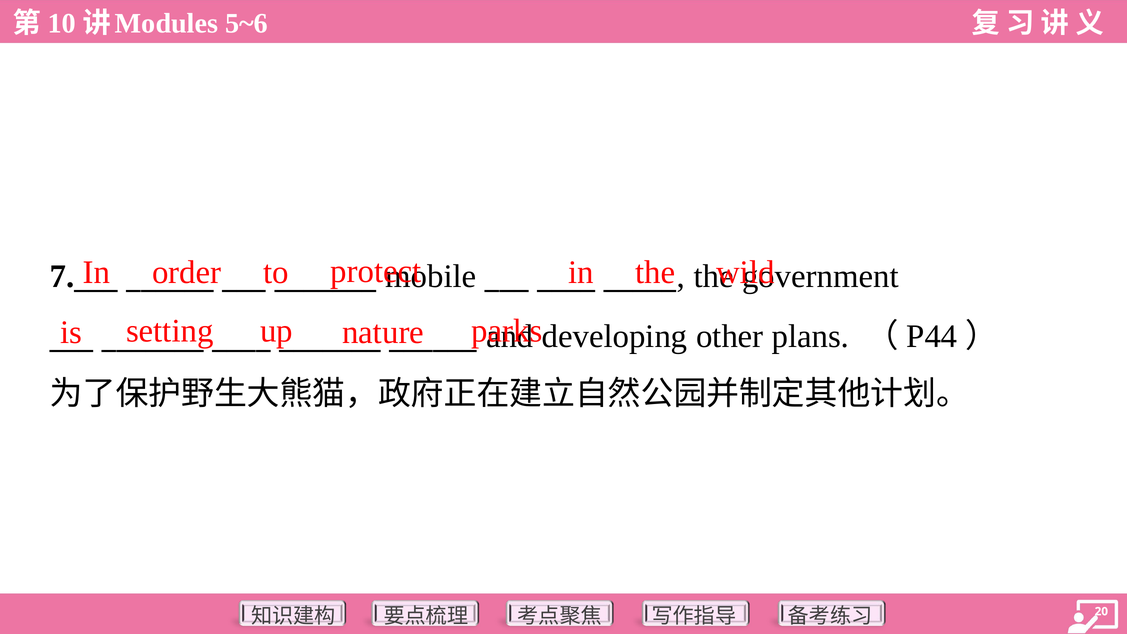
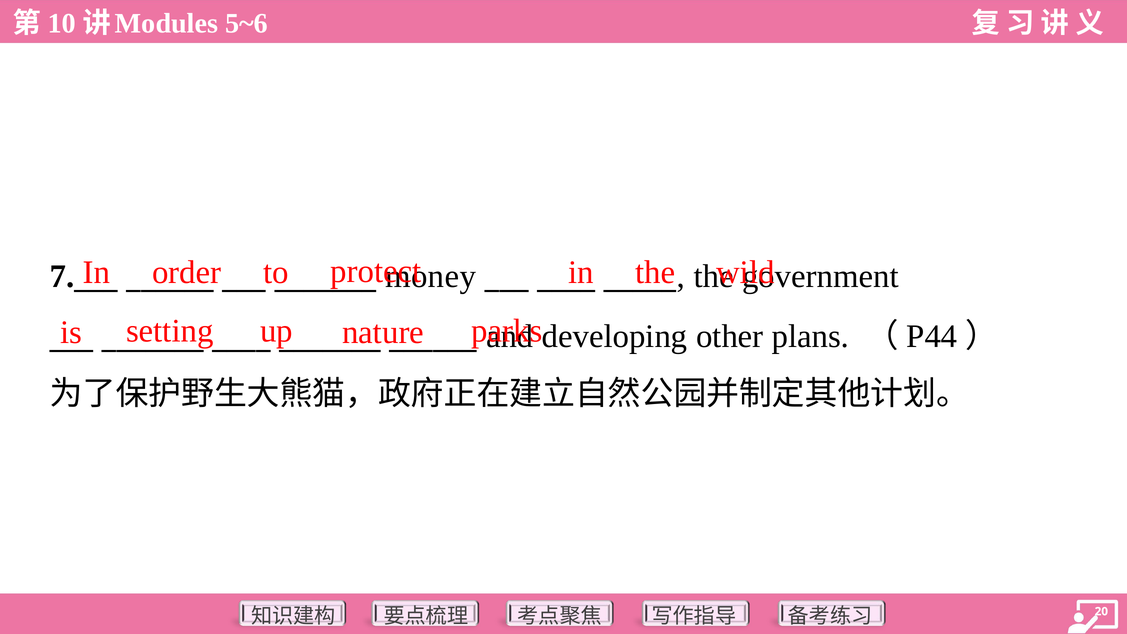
mobile: mobile -> money
